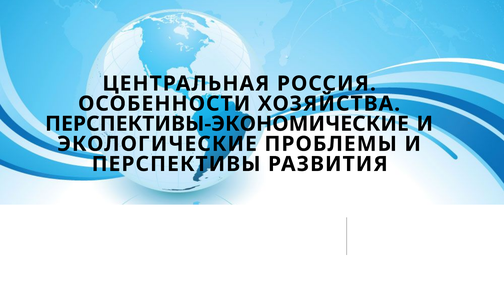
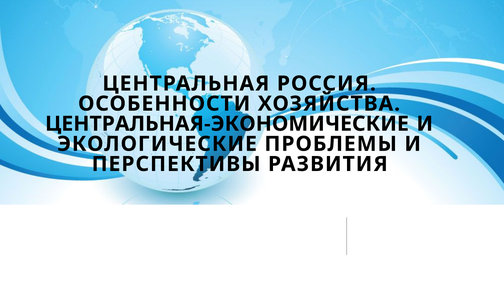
ПЕРСПЕКТИВЫ-ЭКОНОМИЧЕСКИЕ: ПЕРСПЕКТИВЫ-ЭКОНОМИЧЕСКИЕ -> ЦЕНТРАЛЬНАЯ-ЭКОНОМИЧЕСКИЕ
